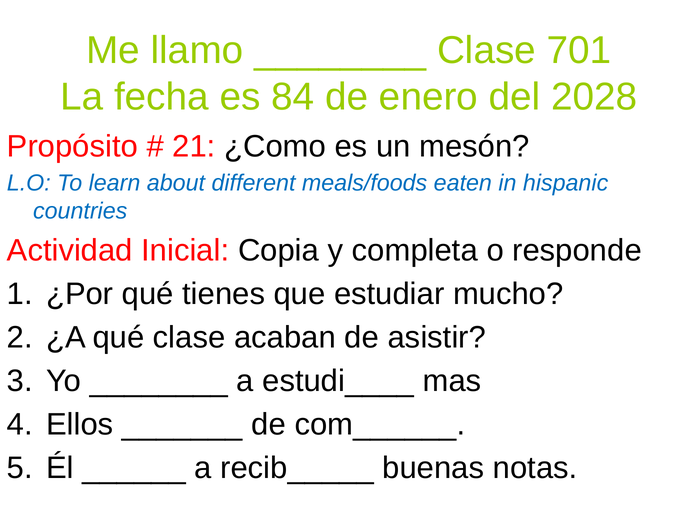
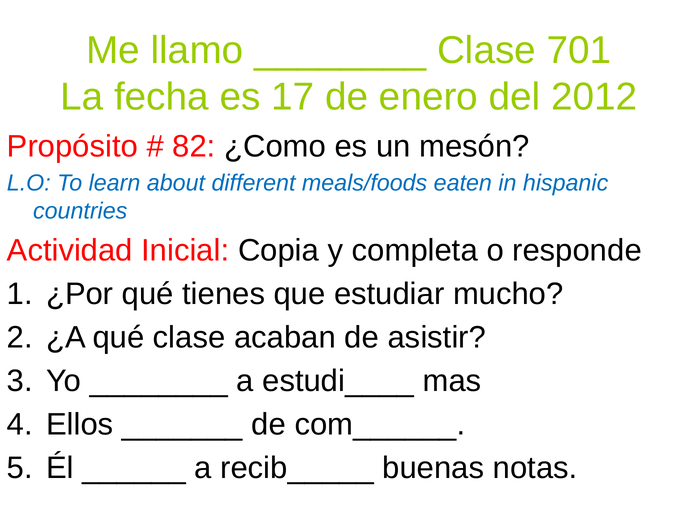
84: 84 -> 17
2028: 2028 -> 2012
21: 21 -> 82
